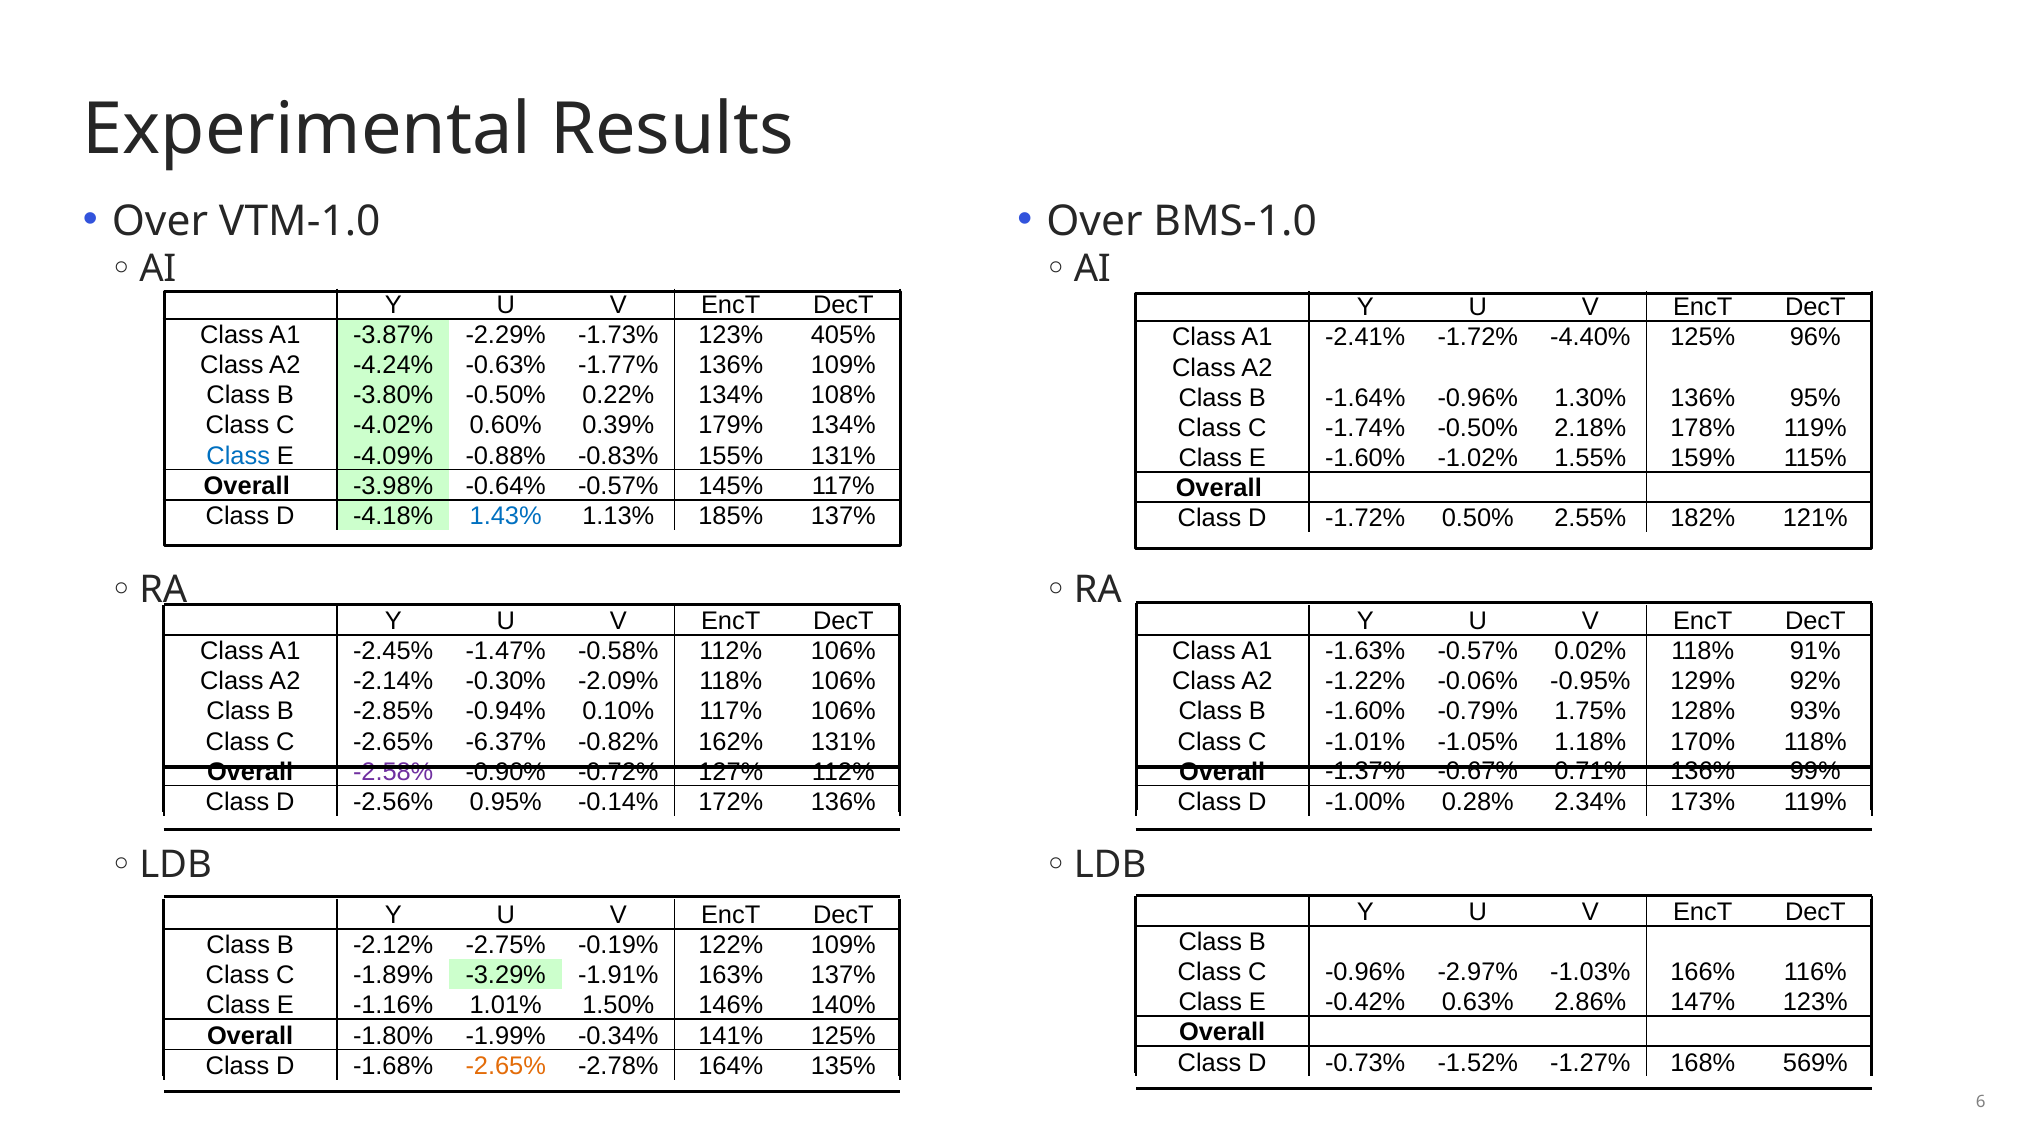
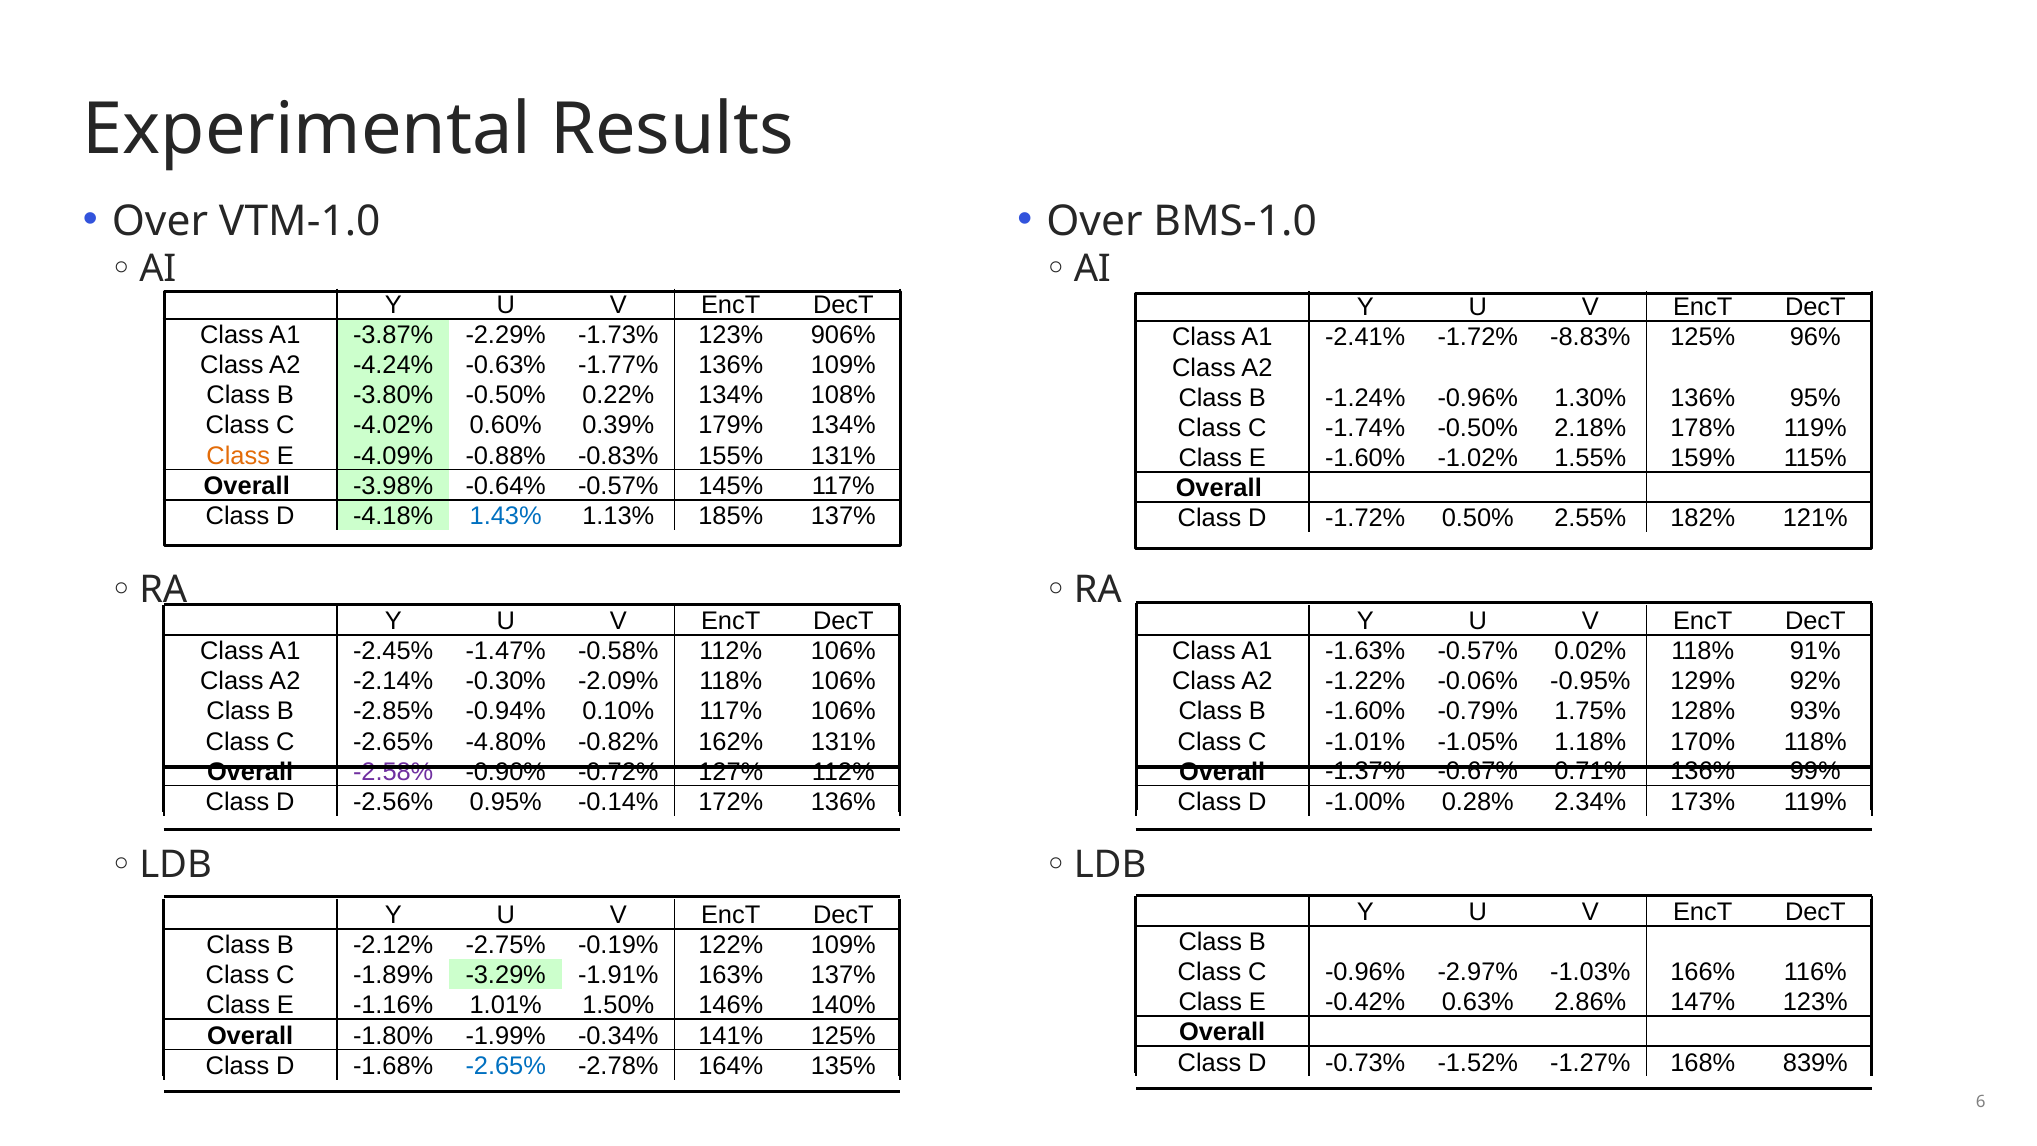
405%: 405% -> 906%
-4.40%: -4.40% -> -8.83%
-1.64%: -1.64% -> -1.24%
Class at (238, 456) colour: blue -> orange
-6.37%: -6.37% -> -4.80%
569%: 569% -> 839%
-2.65% at (506, 1066) colour: orange -> blue
